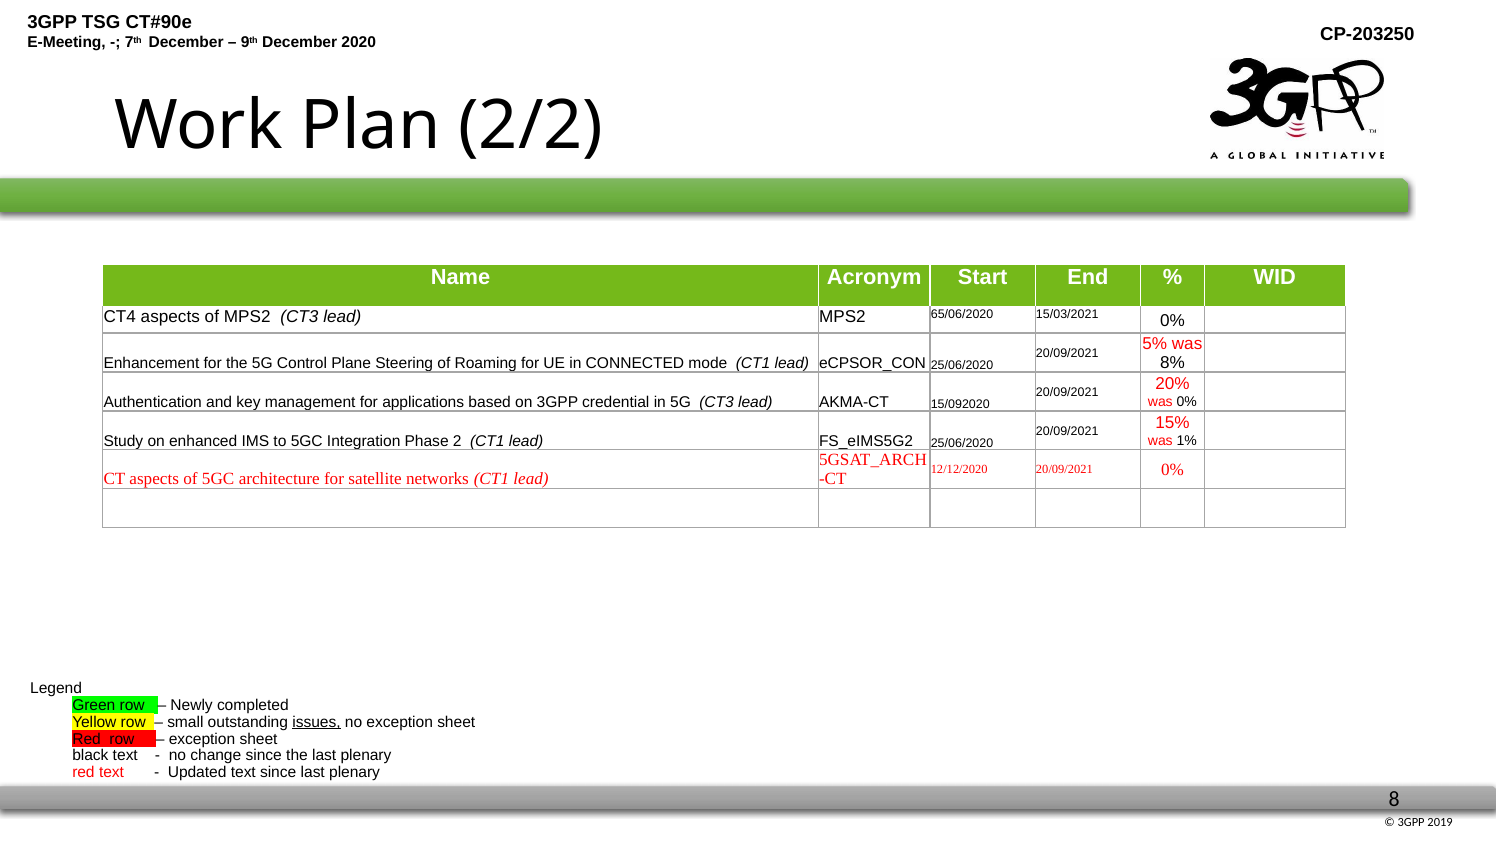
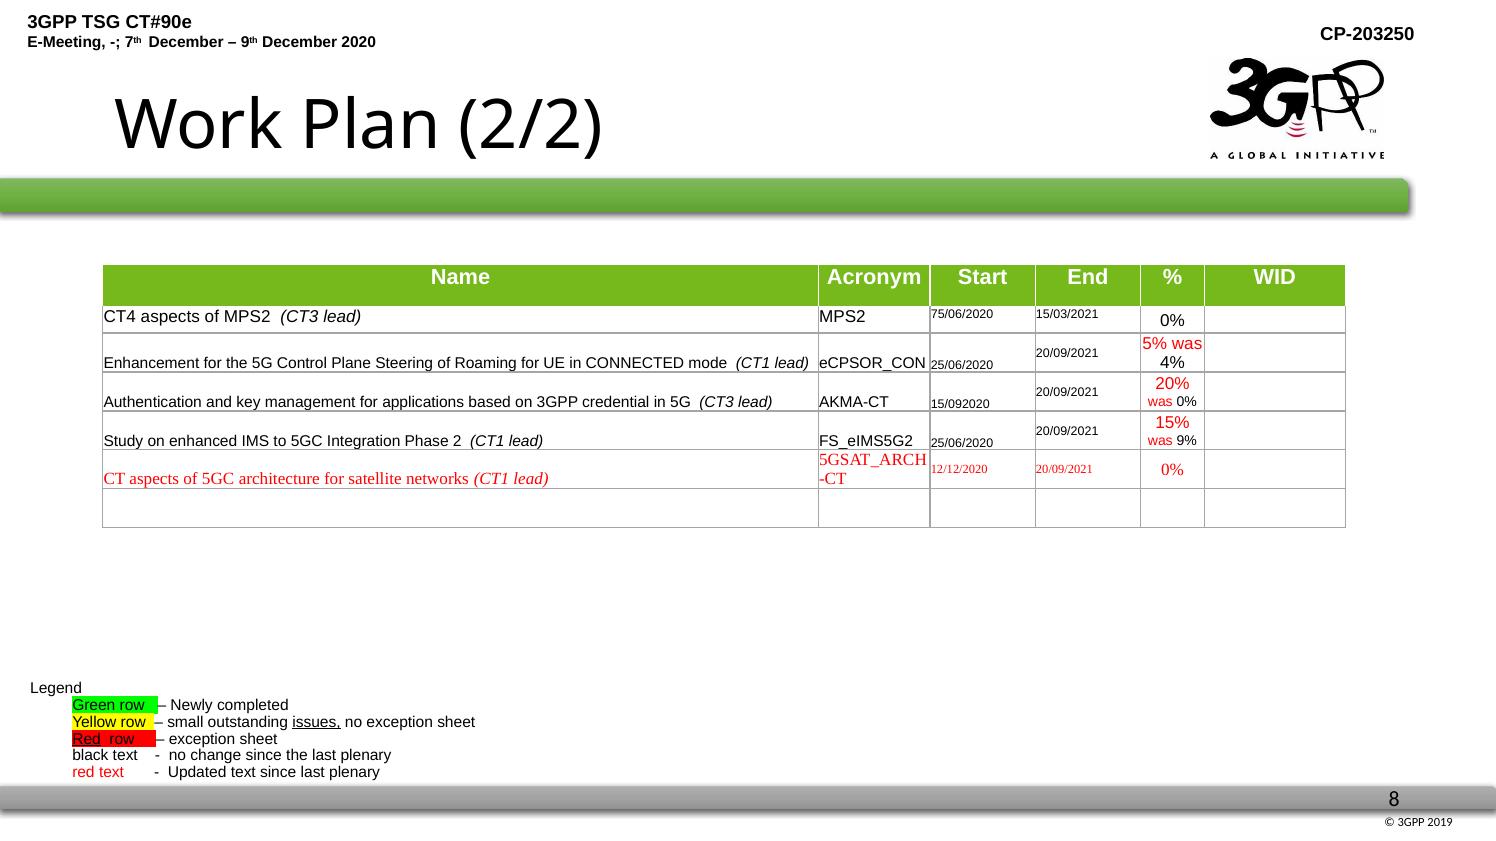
65/06/2020: 65/06/2020 -> 75/06/2020
8%: 8% -> 4%
1%: 1% -> 9%
Red at (87, 739) underline: none -> present
